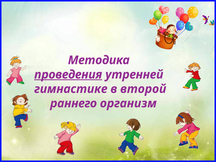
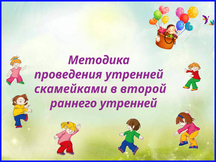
проведения underline: present -> none
гимнастике: гимнастике -> скамейками
раннего организм: организм -> утренней
